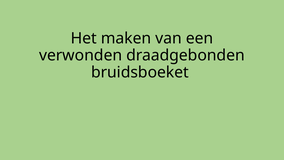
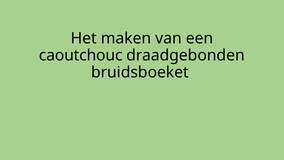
verwonden: verwonden -> caoutchouc
